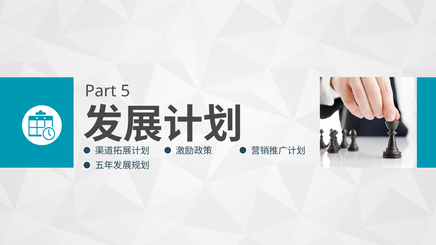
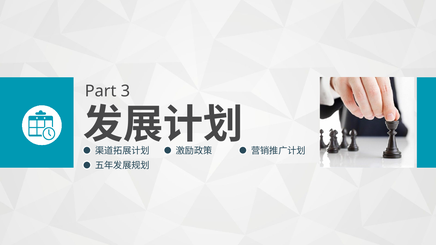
5: 5 -> 3
